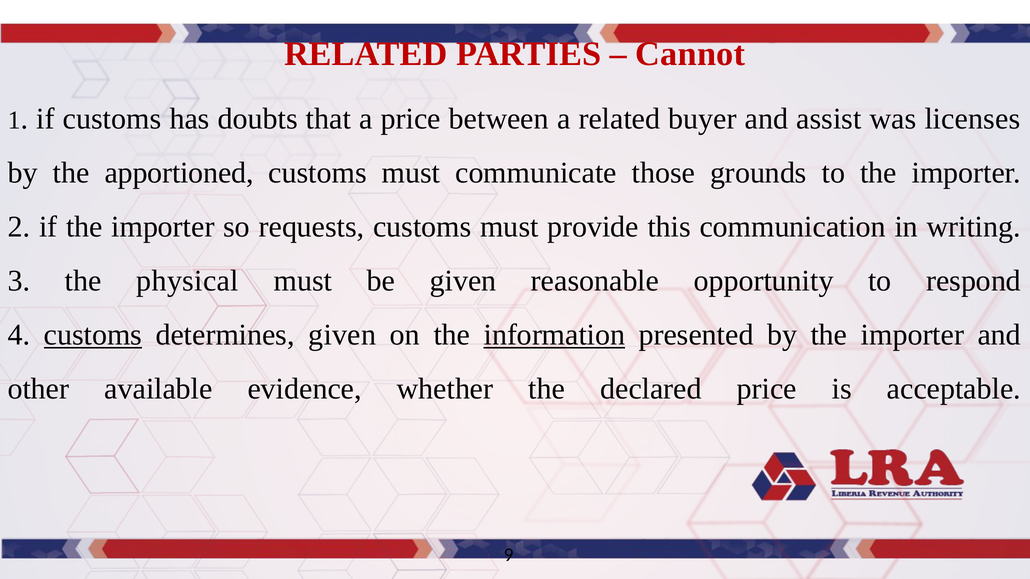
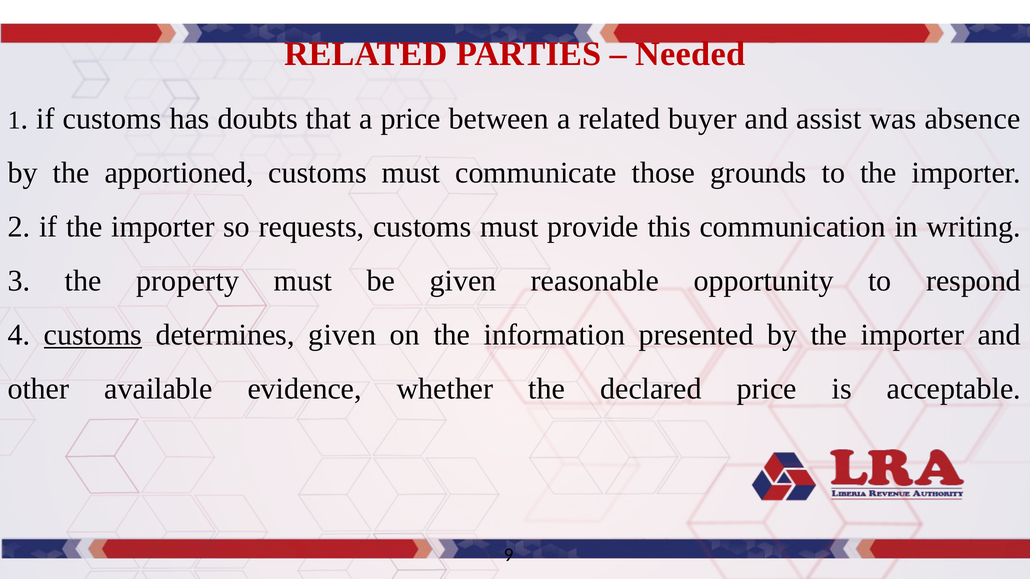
Cannot: Cannot -> Needed
licenses: licenses -> absence
physical: physical -> property
information underline: present -> none
